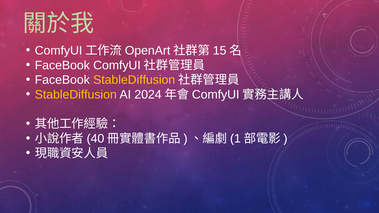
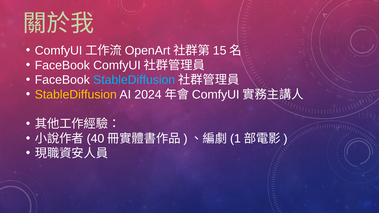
StableDiffusion at (134, 80) colour: yellow -> light blue
